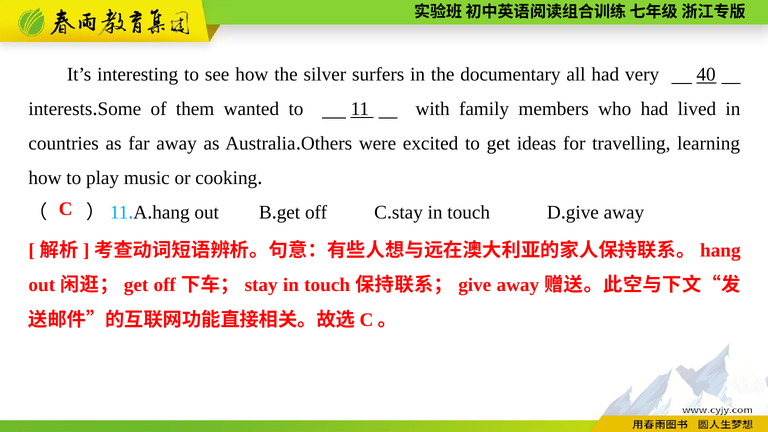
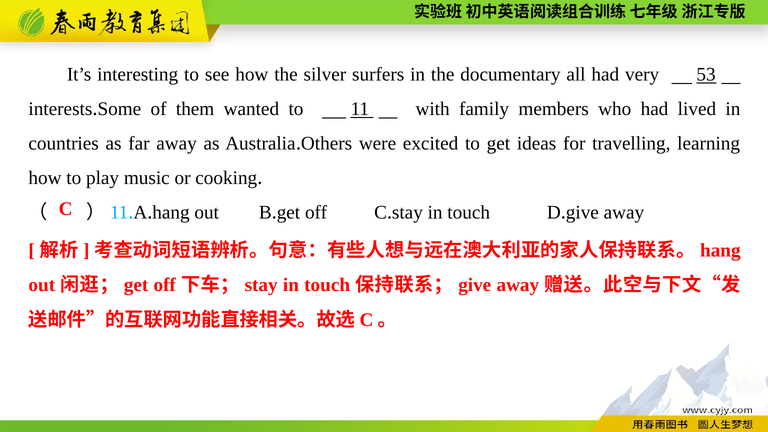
40: 40 -> 53
